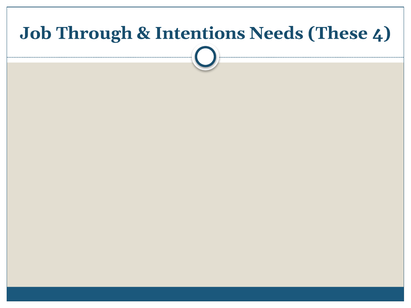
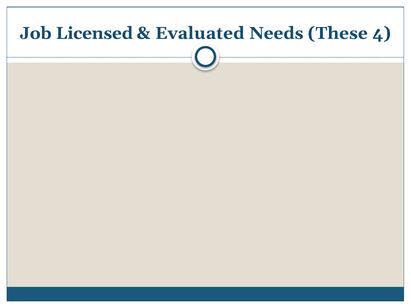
Through: Through -> Licensed
Intentions: Intentions -> Evaluated
